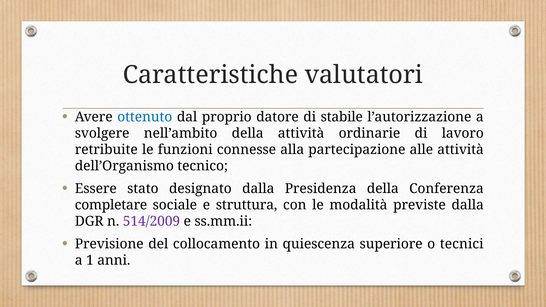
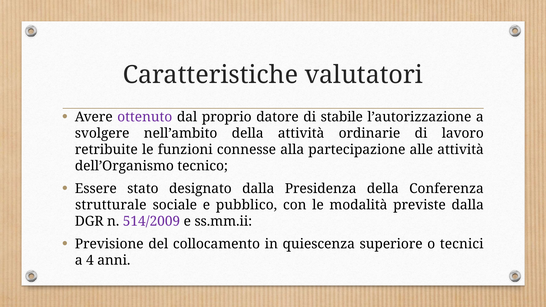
ottenuto colour: blue -> purple
completare: completare -> strutturale
struttura: struttura -> pubblico
1: 1 -> 4
